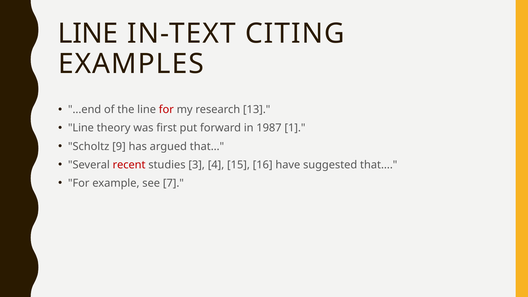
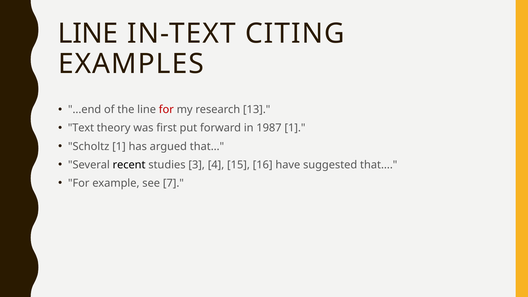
Line at (81, 128): Line -> Text
Scholtz 9: 9 -> 1
recent colour: red -> black
